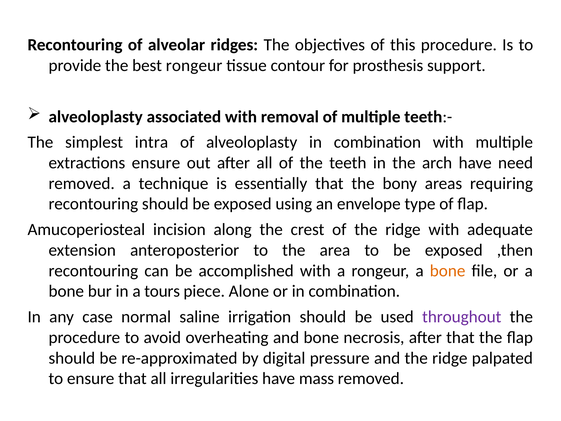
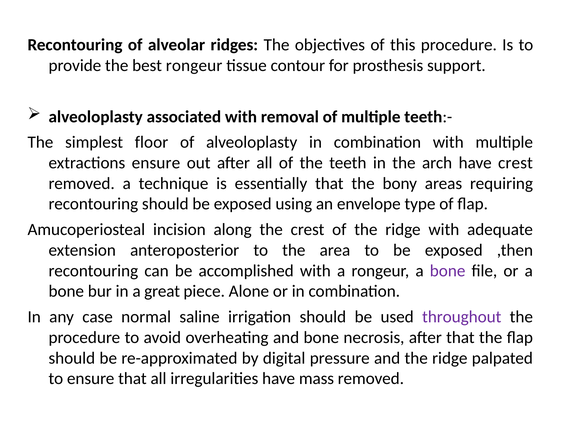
intra: intra -> floor
have need: need -> crest
bone at (448, 271) colour: orange -> purple
tours: tours -> great
